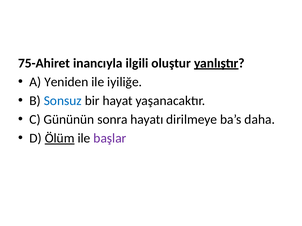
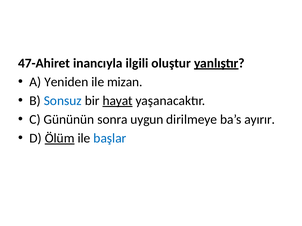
75-Ahiret: 75-Ahiret -> 47-Ahiret
iyiliğe: iyiliğe -> mizan
hayat underline: none -> present
hayatı: hayatı -> uygun
daha: daha -> ayırır
başlar colour: purple -> blue
